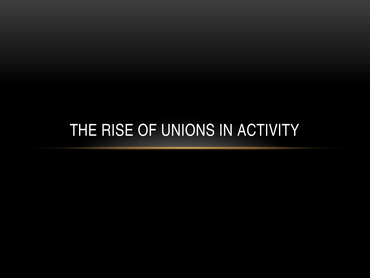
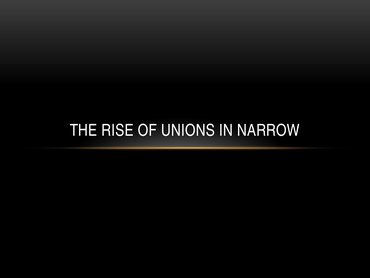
ACTIVITY: ACTIVITY -> NARROW
